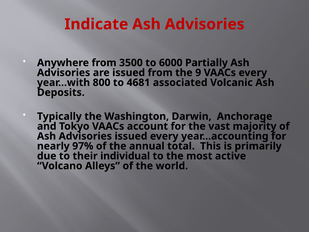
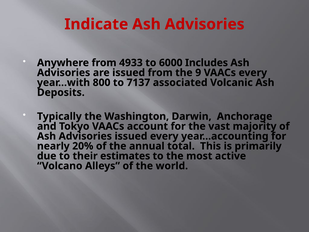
3500: 3500 -> 4933
Partially: Partially -> Includes
4681: 4681 -> 7137
97%: 97% -> 20%
individual: individual -> estimates
